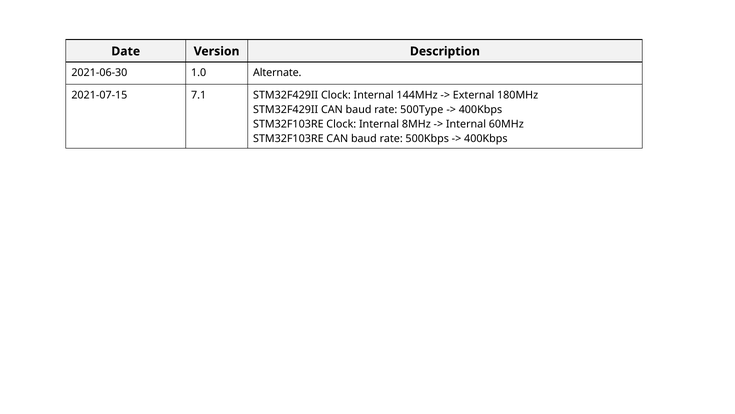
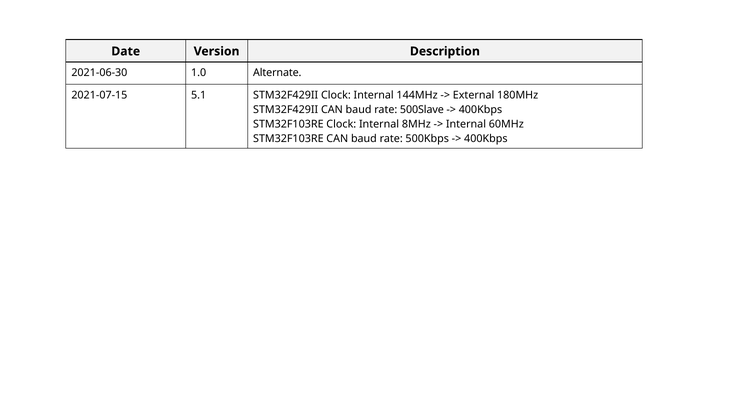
7.1: 7.1 -> 5.1
500Type: 500Type -> 500Slave
